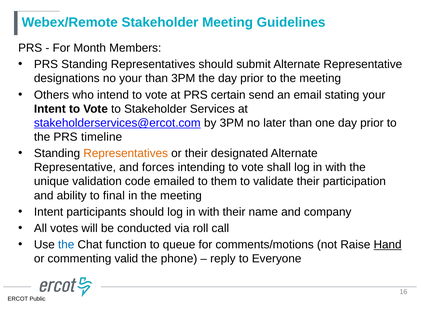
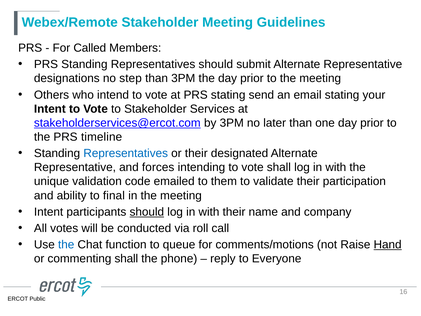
Month: Month -> Called
no your: your -> step
PRS certain: certain -> stating
Representatives at (126, 153) colour: orange -> blue
should at (147, 212) underline: none -> present
commenting valid: valid -> shall
